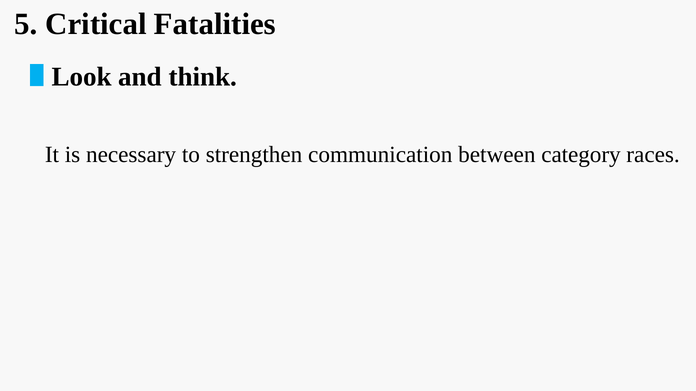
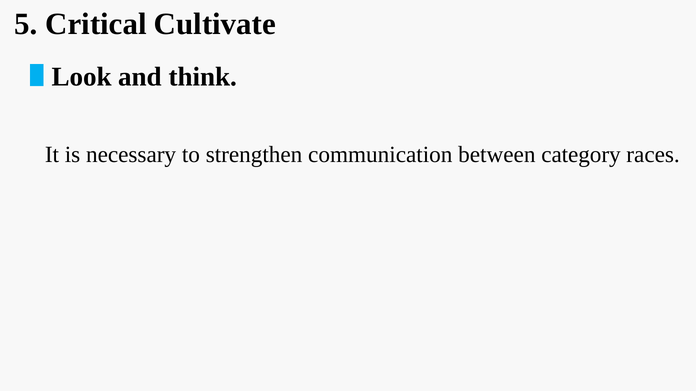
Fatalities: Fatalities -> Cultivate
